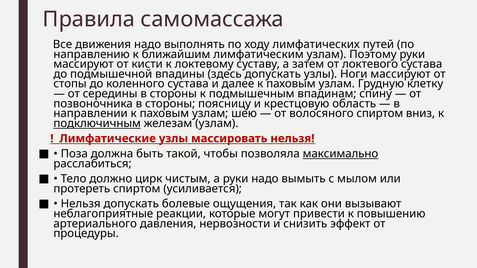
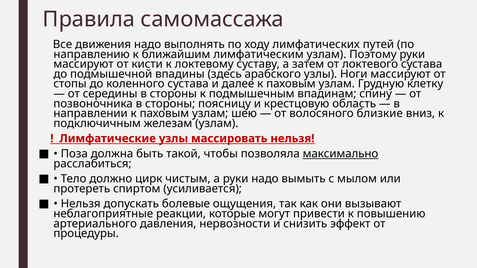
здесь допускать: допускать -> арабского
волосяного спиртом: спиртом -> близкие
подключичным underline: present -> none
